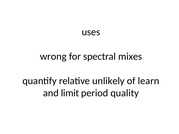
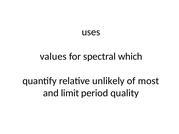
wrong: wrong -> values
mixes: mixes -> which
learn: learn -> most
